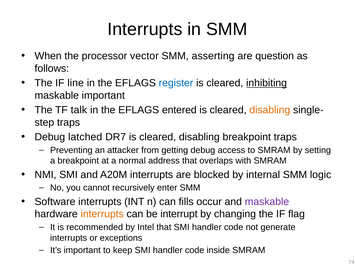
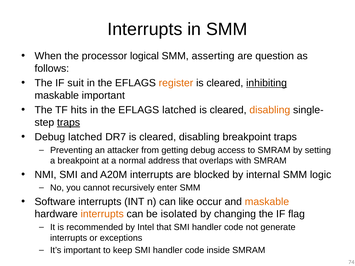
vector: vector -> logical
line: line -> suit
register colour: blue -> orange
talk: talk -> hits
EFLAGS entered: entered -> latched
traps at (69, 123) underline: none -> present
fills: fills -> like
maskable at (267, 202) colour: purple -> orange
interrupt: interrupt -> isolated
